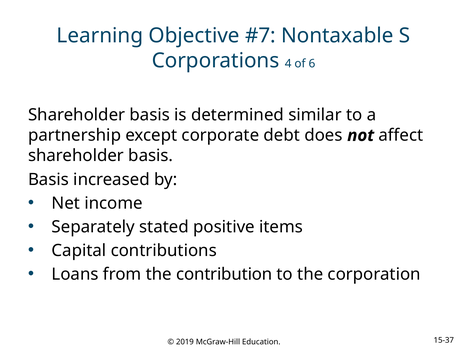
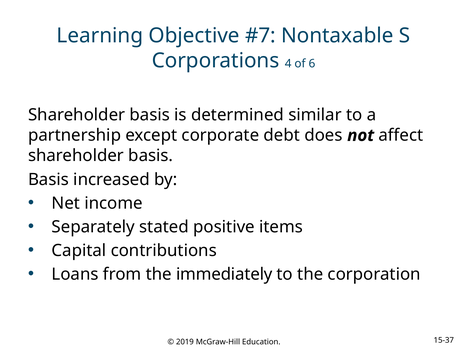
contribution: contribution -> immediately
